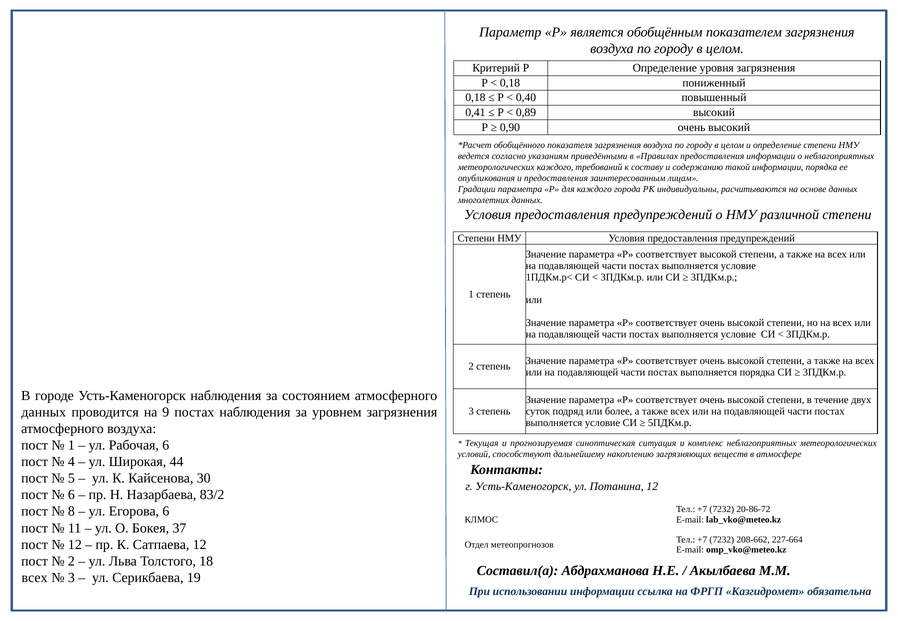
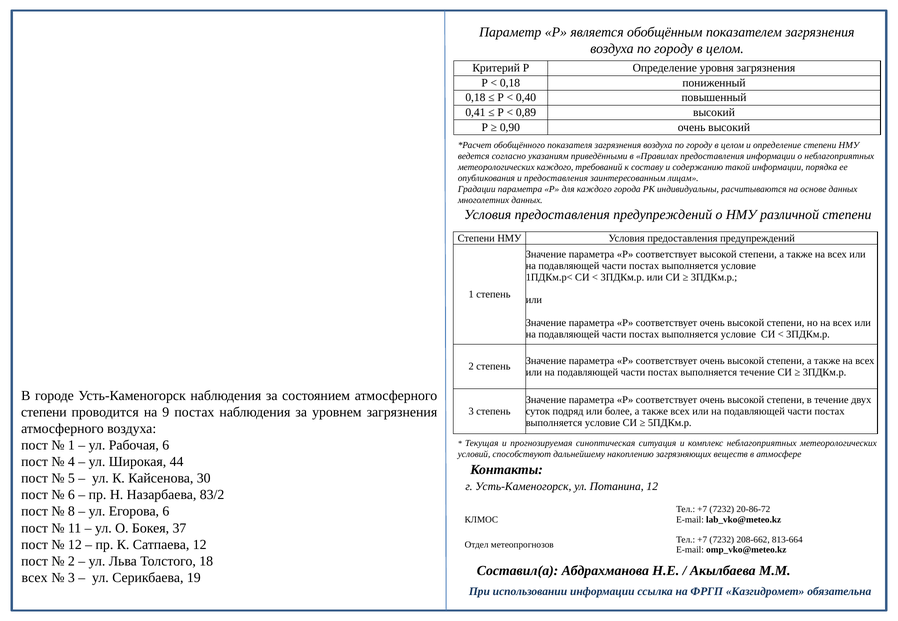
выполняется порядка: порядка -> течение
данных at (44, 413): данных -> степени
227-664: 227-664 -> 813-664
